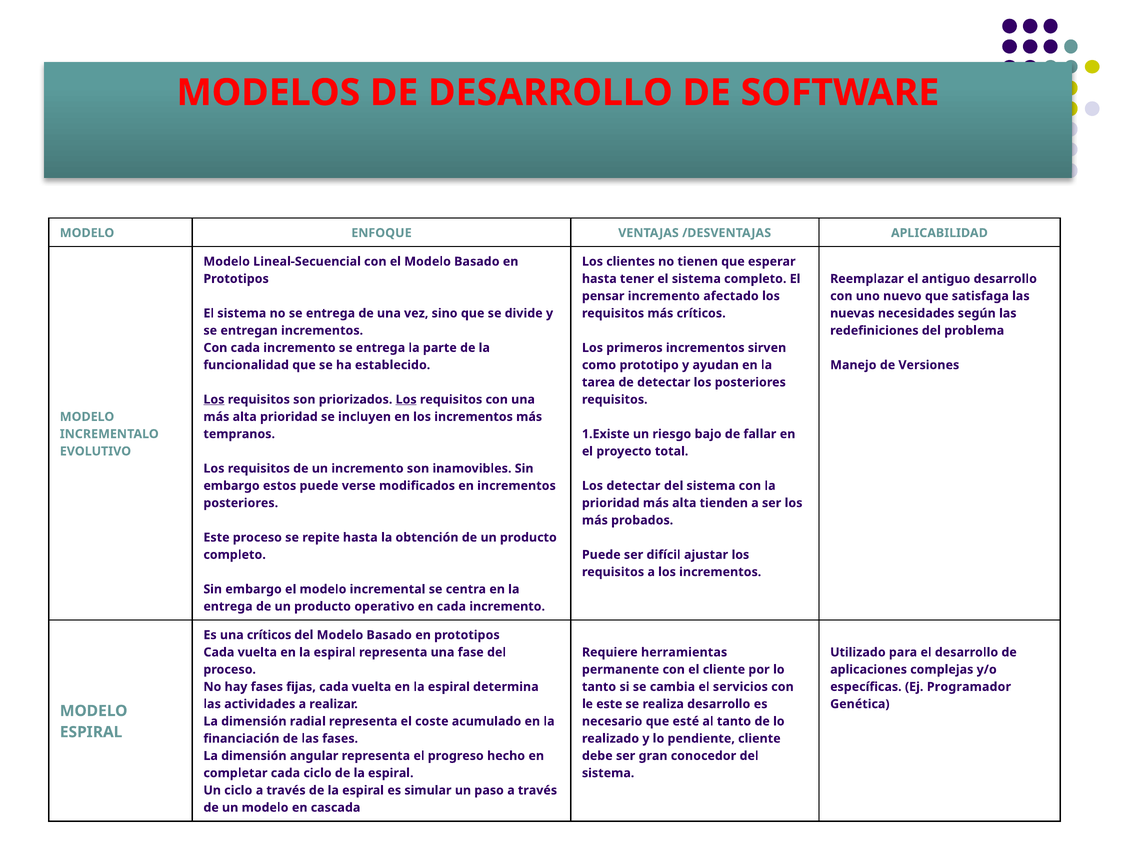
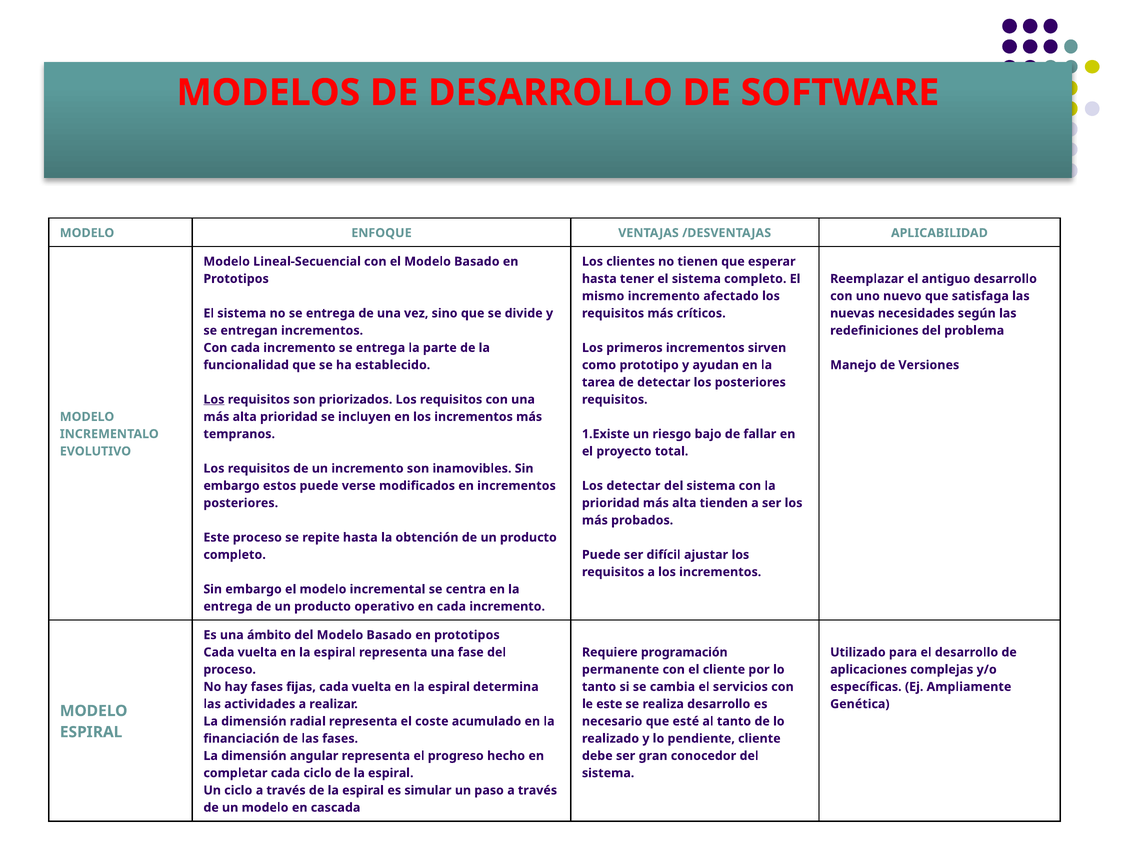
pensar: pensar -> mismo
Los at (406, 400) underline: present -> none
una críticos: críticos -> ámbito
herramientas: herramientas -> programación
Programador: Programador -> Ampliamente
